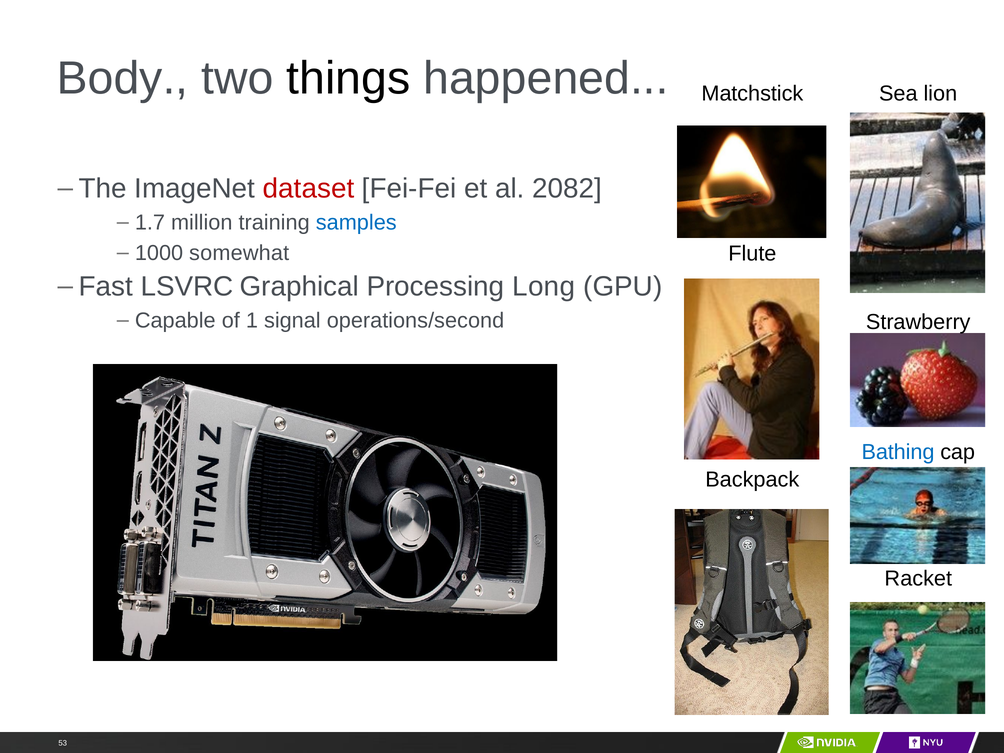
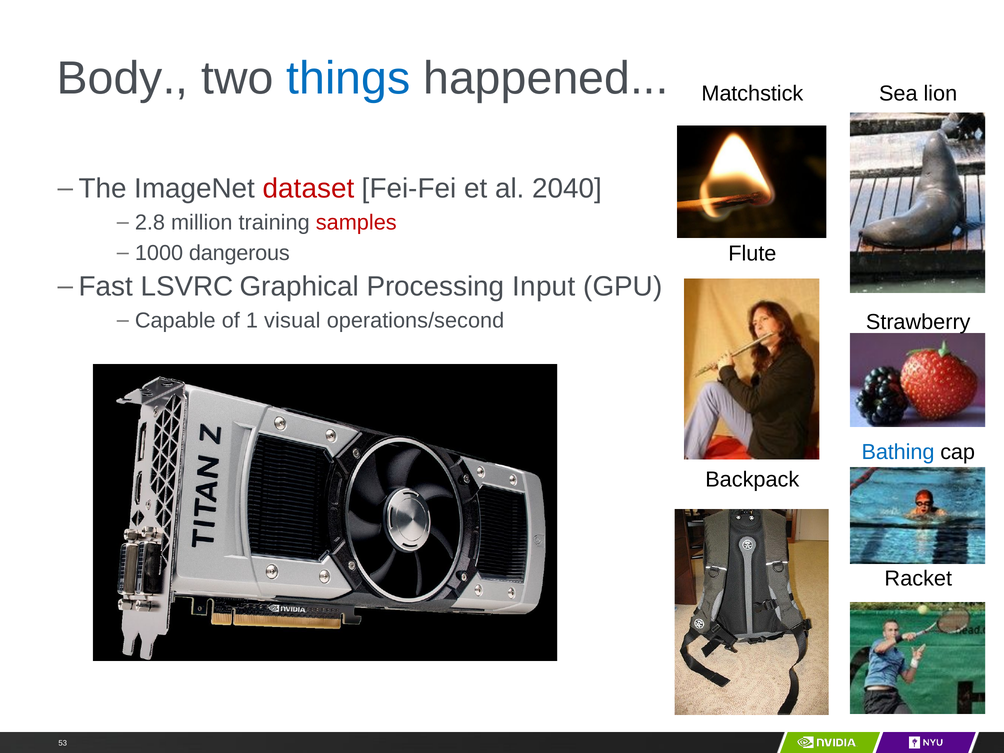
things colour: black -> blue
2082: 2082 -> 2040
1.7: 1.7 -> 2.8
samples colour: blue -> red
somewhat: somewhat -> dangerous
Long: Long -> Input
signal: signal -> visual
